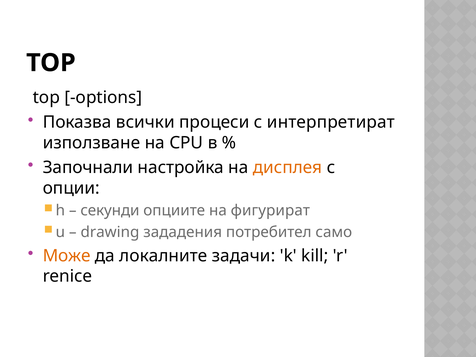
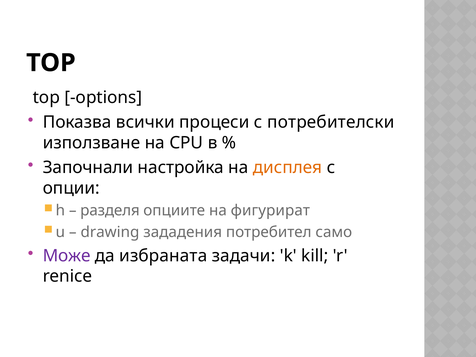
интерпретират: интерпретират -> потребителски
секунди: секунди -> разделя
Може colour: orange -> purple
локалните: локалните -> избраната
